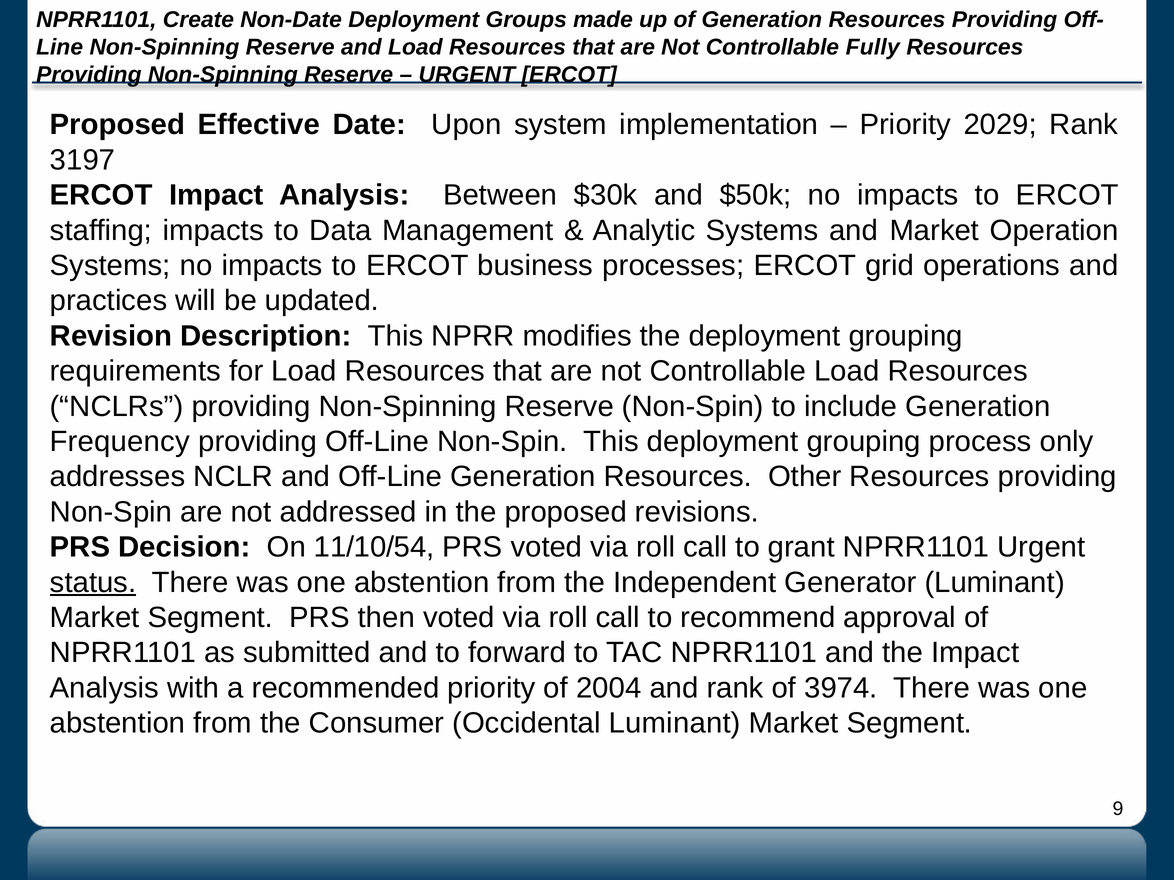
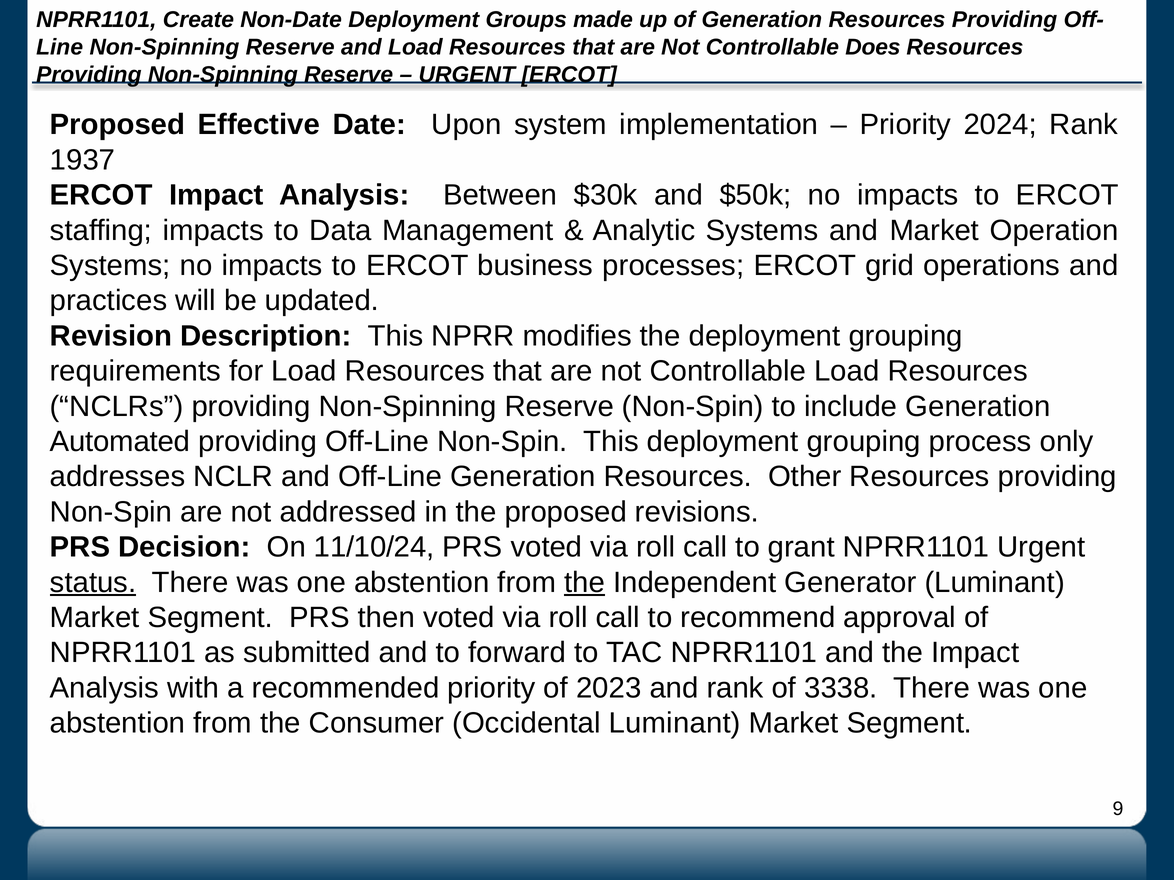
Fully: Fully -> Does
2029: 2029 -> 2024
3197: 3197 -> 1937
Frequency: Frequency -> Automated
11/10/54: 11/10/54 -> 11/10/24
the at (585, 583) underline: none -> present
2004: 2004 -> 2023
3974: 3974 -> 3338
